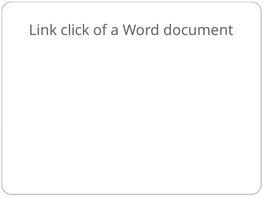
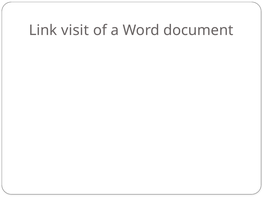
click: click -> visit
